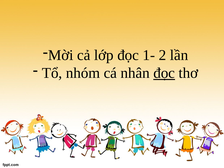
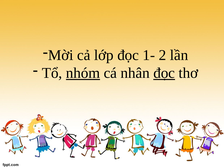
nhóm underline: none -> present
